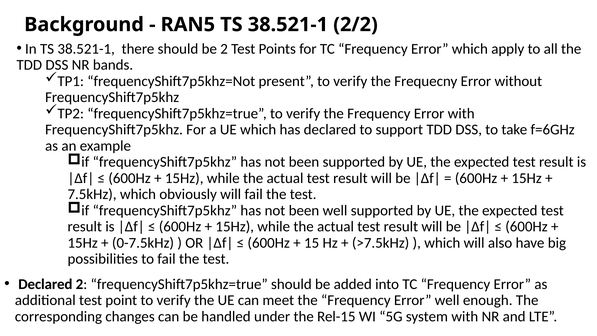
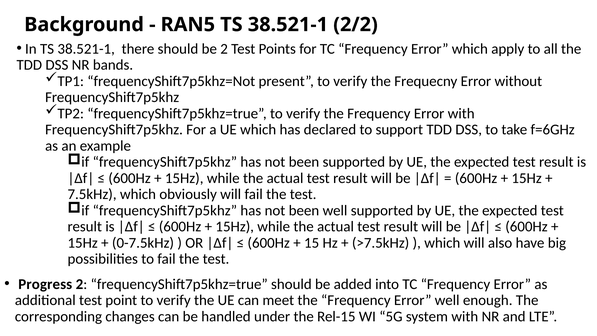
Declared at (45, 284): Declared -> Progress
